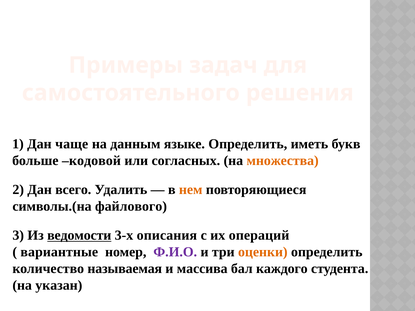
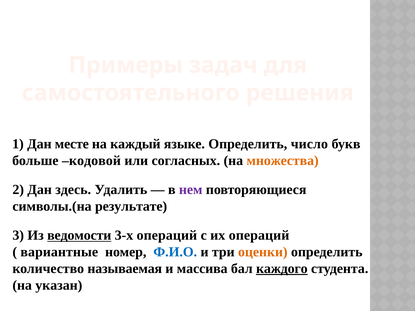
чаще: чаще -> месте
данным: данным -> каждый
иметь: иметь -> число
всего: всего -> здесь
нем colour: orange -> purple
файлового: файлового -> результате
3-х описания: описания -> операций
Ф.И.О colour: purple -> blue
каждого underline: none -> present
